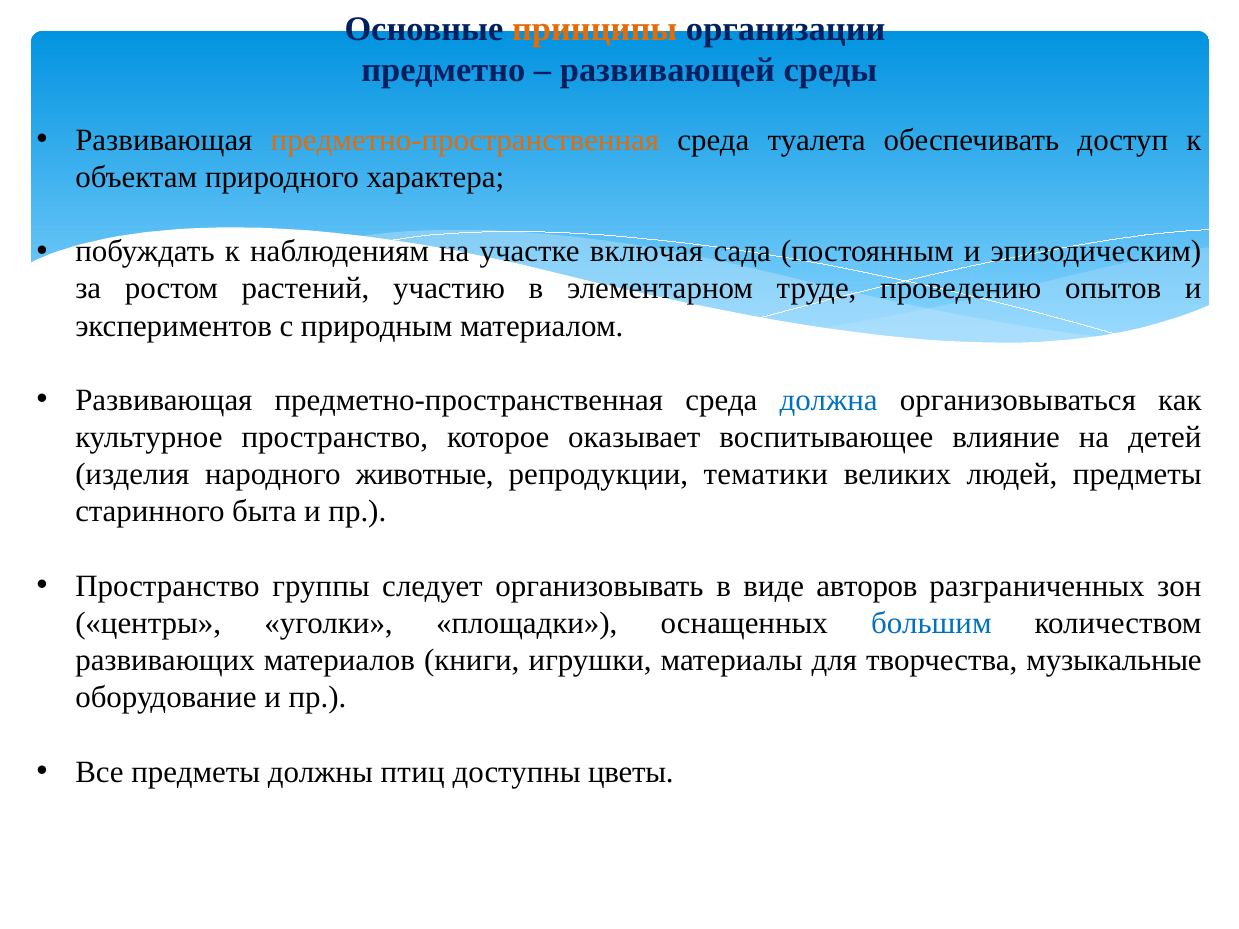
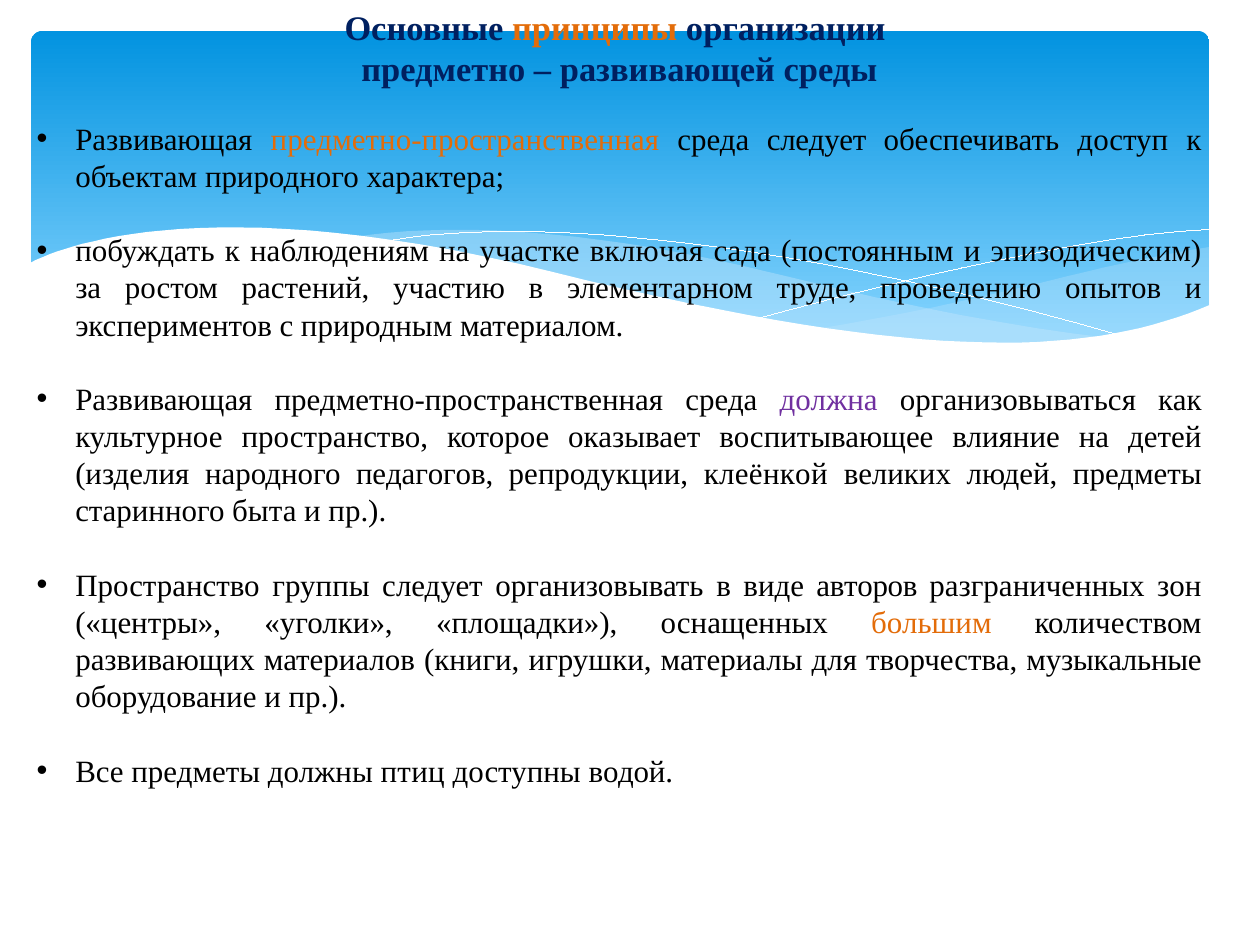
среда туалета: туалета -> следует
должна colour: blue -> purple
животные: животные -> педагогов
тематики: тематики -> клеёнкой
большим colour: blue -> orange
цветы: цветы -> водой
